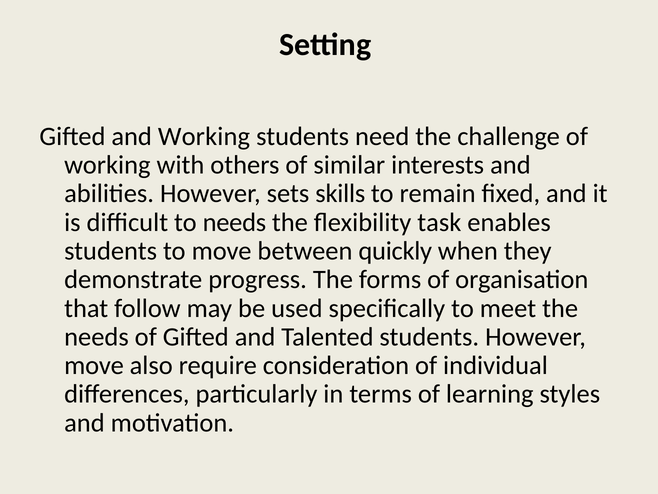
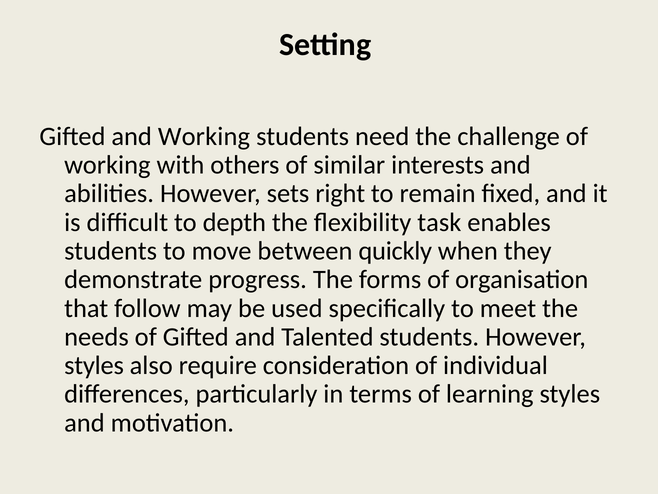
skills: skills -> right
to needs: needs -> depth
move at (94, 365): move -> styles
